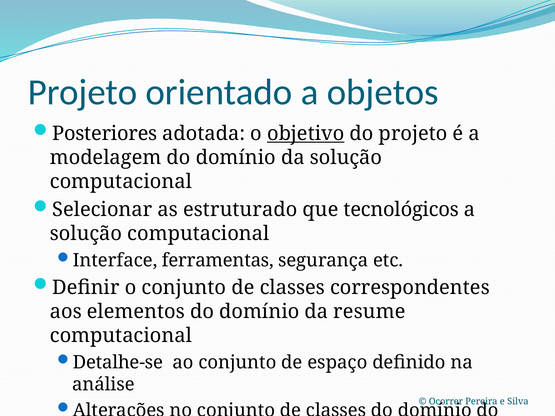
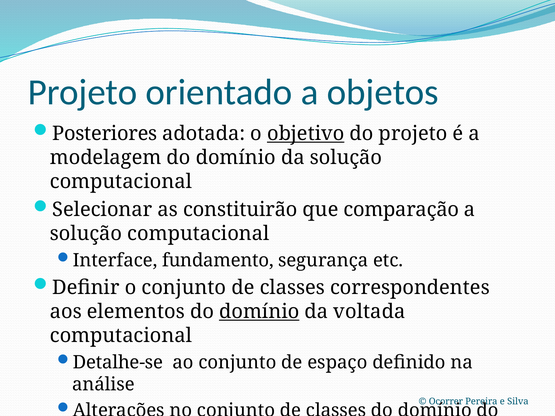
estruturado: estruturado -> constituirão
tecnológicos: tecnológicos -> comparação
ferramentas: ferramentas -> fundamento
domínio at (259, 312) underline: none -> present
resume: resume -> voltada
